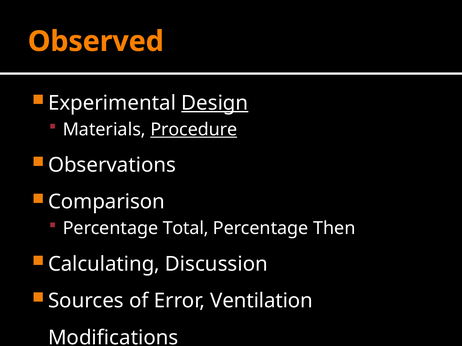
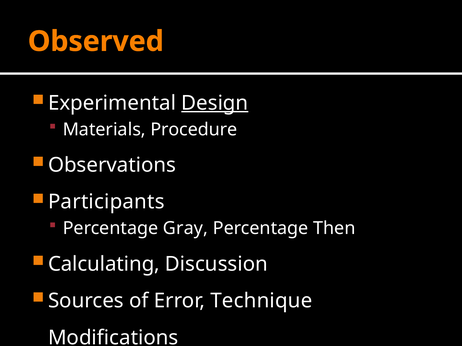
Procedure underline: present -> none
Comparison: Comparison -> Participants
Total: Total -> Gray
Ventilation: Ventilation -> Technique
